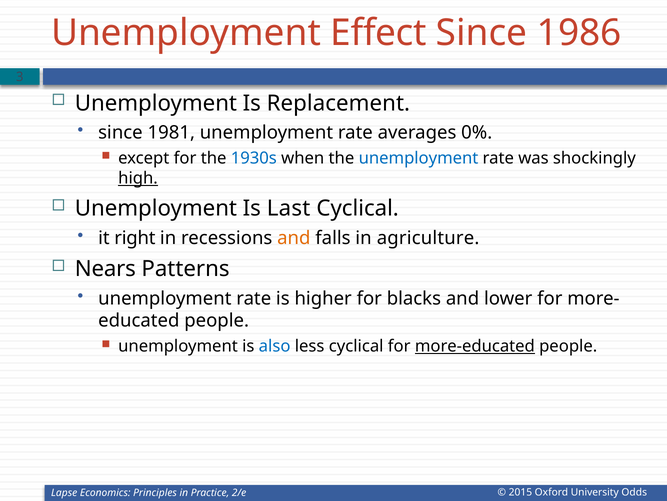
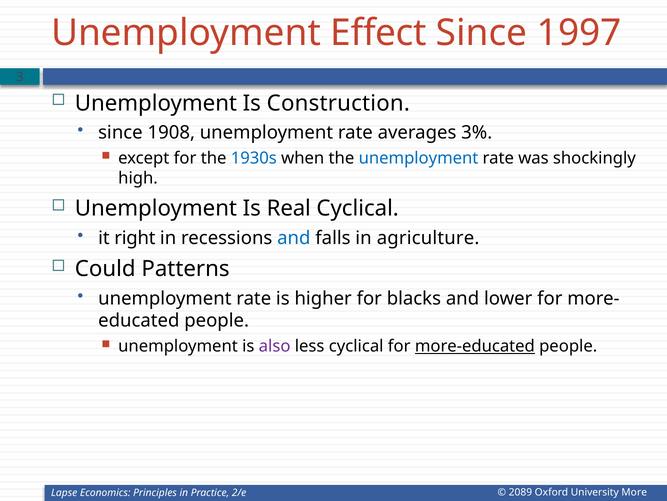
1986: 1986 -> 1997
Replacement: Replacement -> Construction
1981: 1981 -> 1908
0%: 0% -> 3%
high underline: present -> none
Last: Last -> Real
and at (294, 238) colour: orange -> blue
Nears: Nears -> Could
also colour: blue -> purple
2015: 2015 -> 2089
Odds: Odds -> More
